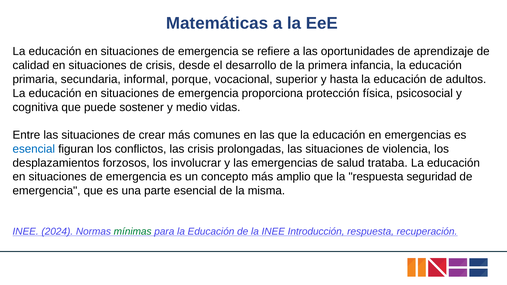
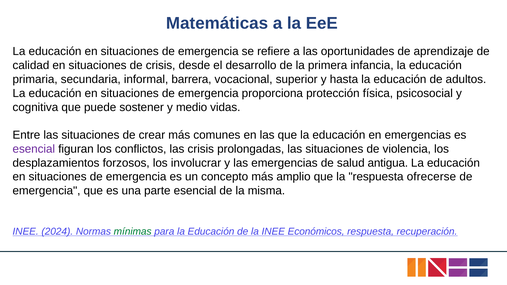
porque: porque -> barrera
esencial at (34, 149) colour: blue -> purple
trataba: trataba -> antigua
seguridad: seguridad -> ofrecerse
Introducción: Introducción -> Económicos
